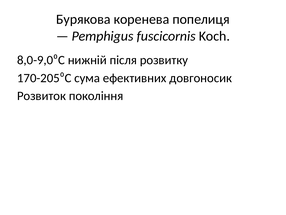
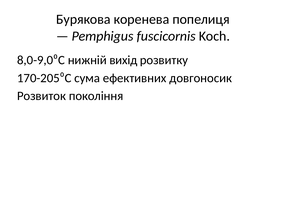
після: після -> вихід
